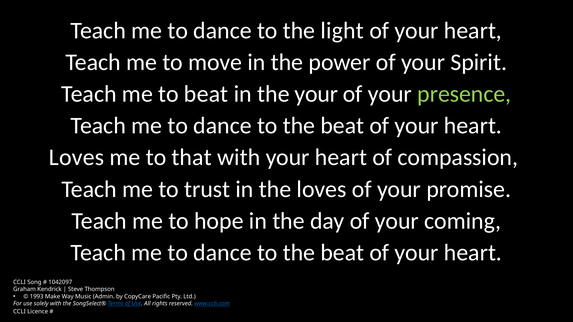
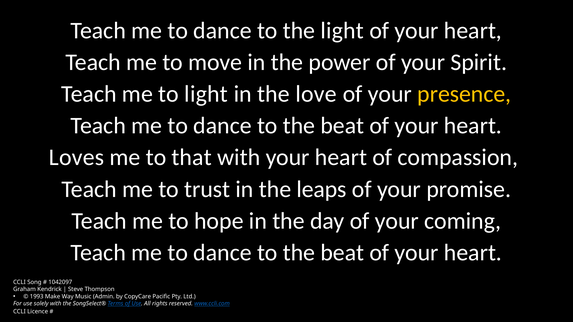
to beat: beat -> light
the your: your -> love
presence colour: light green -> yellow
the loves: loves -> leaps
